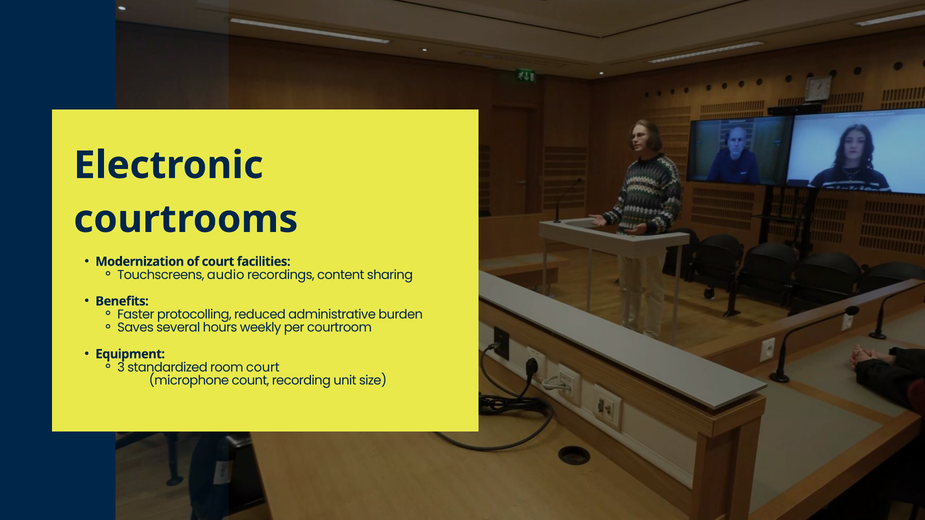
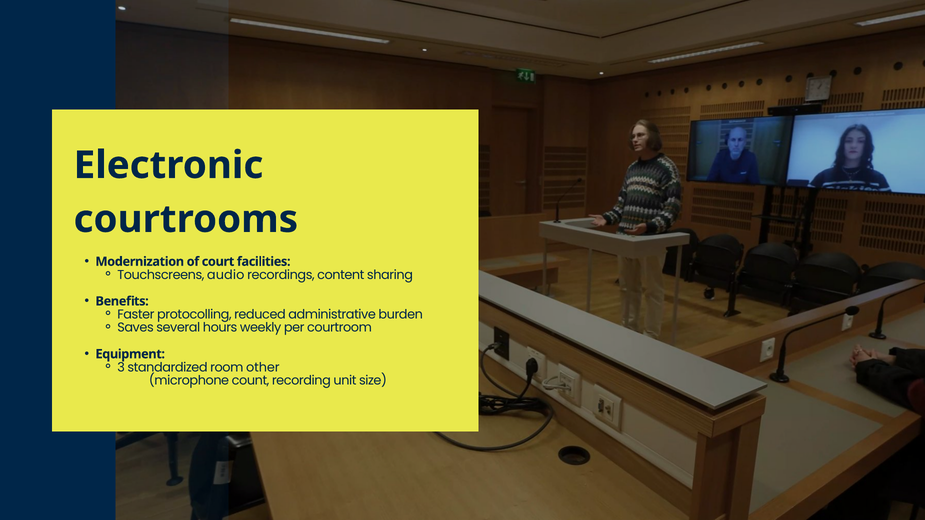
room court: court -> other
